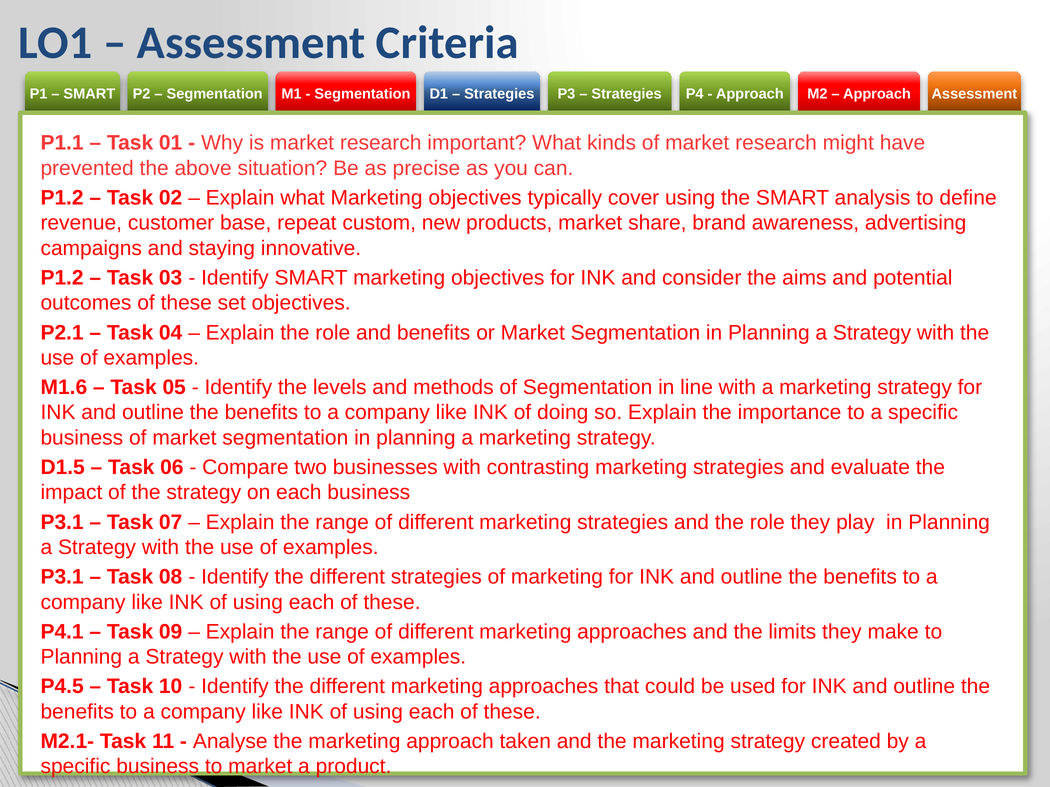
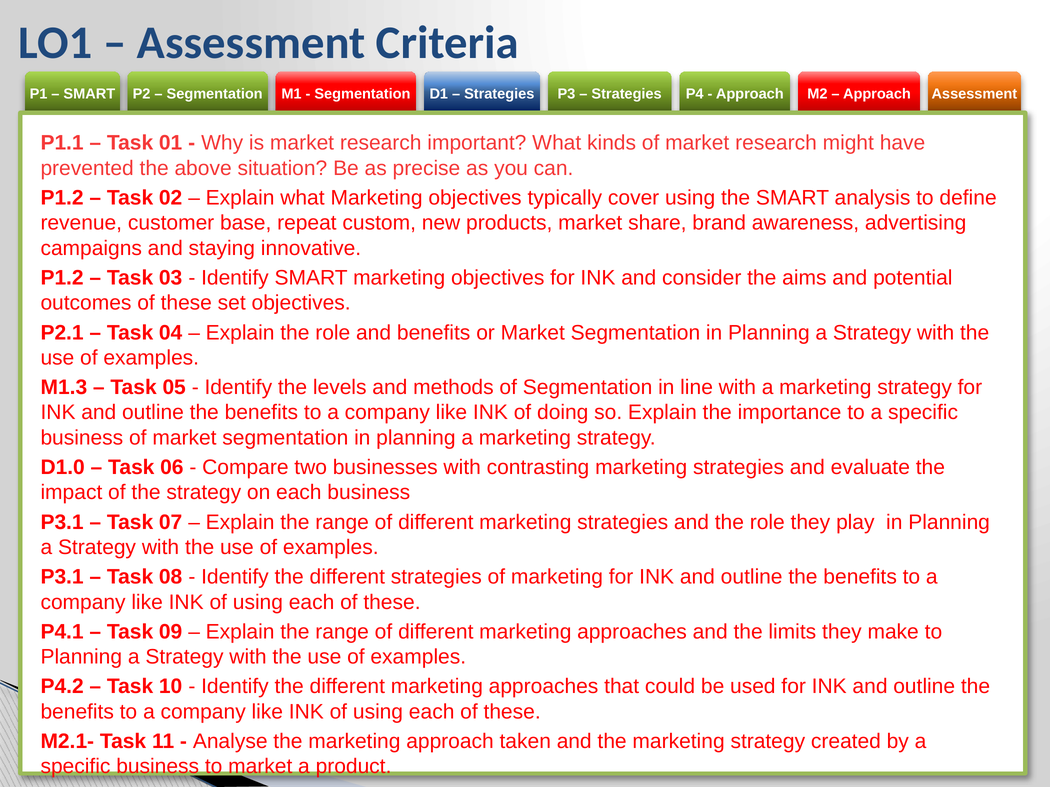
M1.6: M1.6 -> M1.3
D1.5: D1.5 -> D1.0
P4.5: P4.5 -> P4.2
